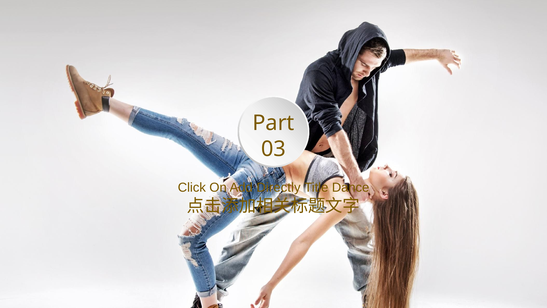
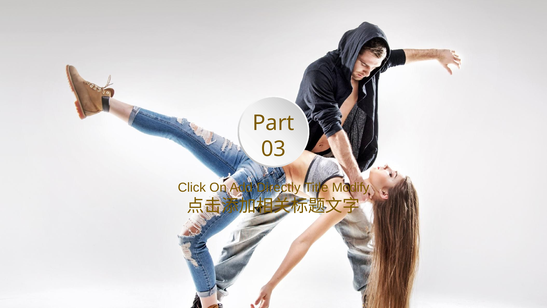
Dance: Dance -> Modify
